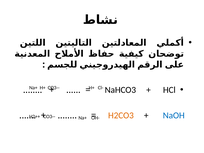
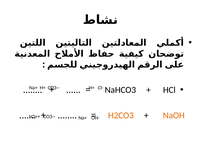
NaOH colour: blue -> orange
